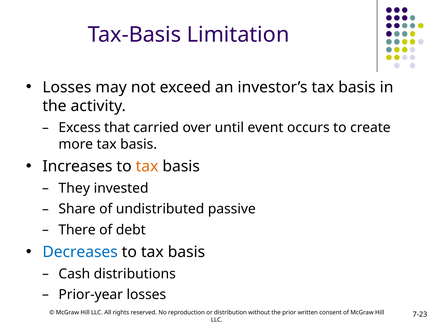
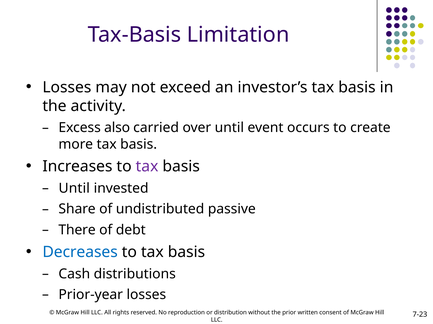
that: that -> also
tax at (147, 167) colour: orange -> purple
They at (74, 189): They -> Until
